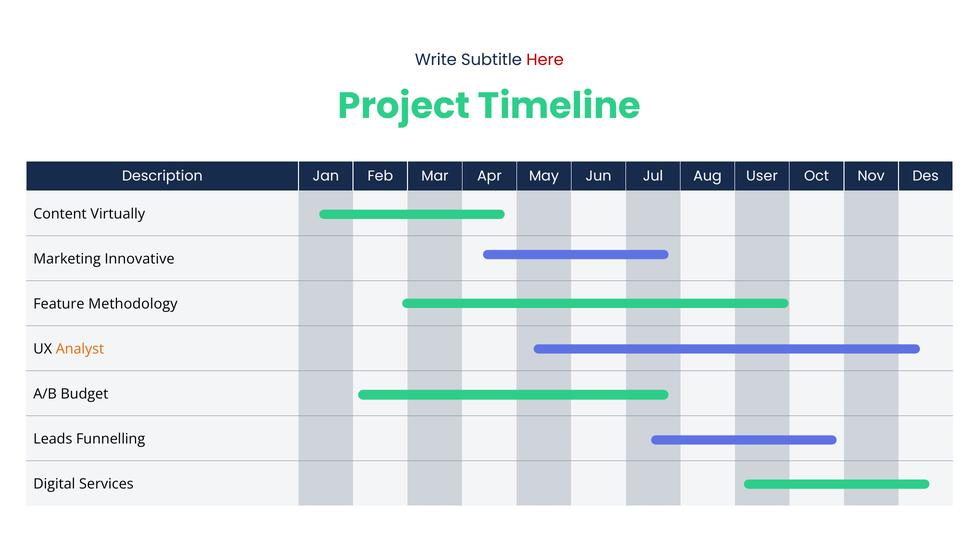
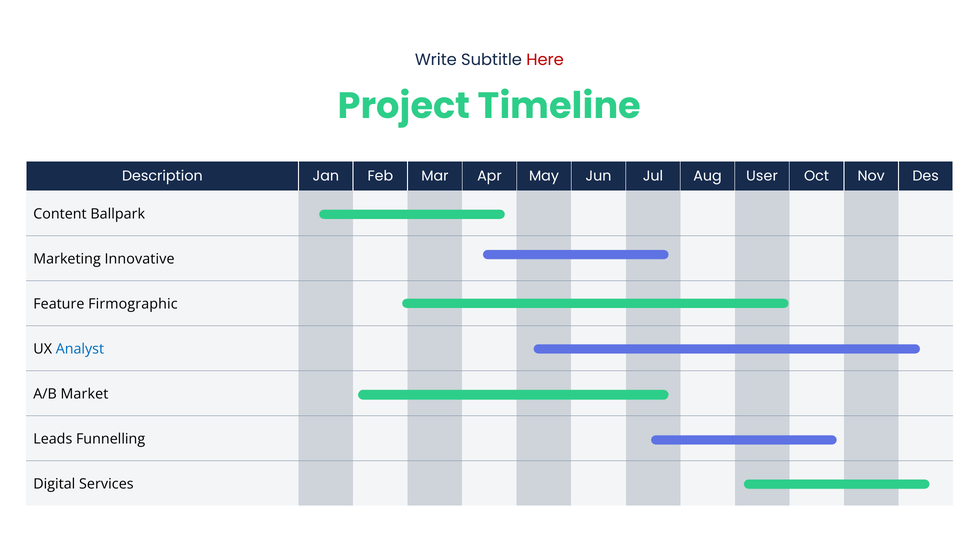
Virtually: Virtually -> Ballpark
Methodology: Methodology -> Firmographic
Analyst colour: orange -> blue
Budget: Budget -> Market
